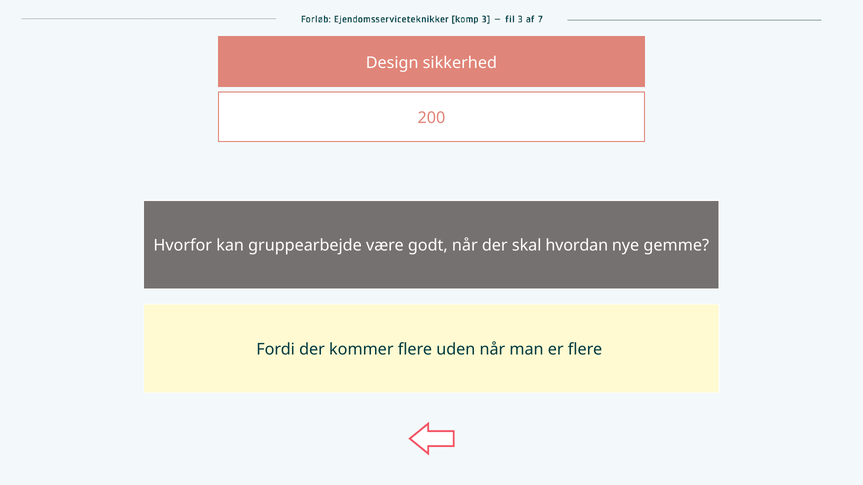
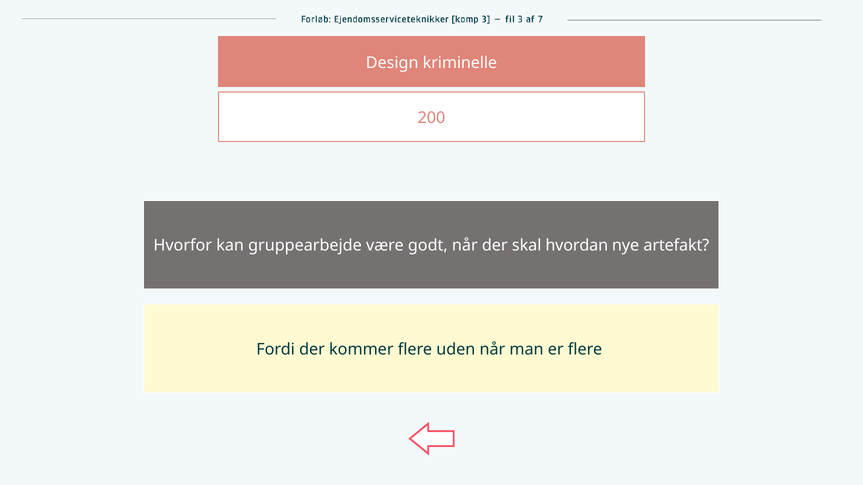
sikkerhed: sikkerhed -> kriminelle
gemme: gemme -> artefakt
